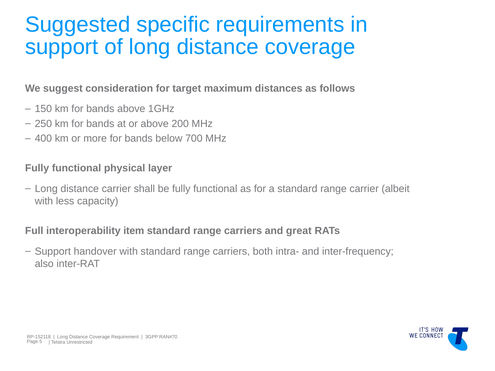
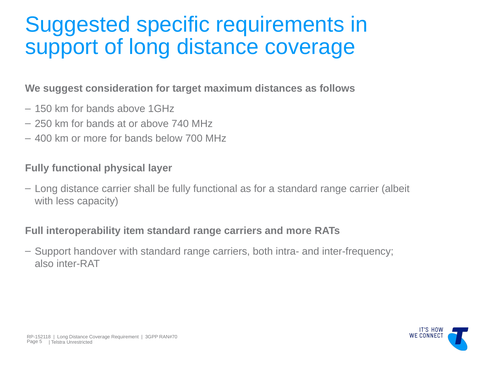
200: 200 -> 740
and great: great -> more
